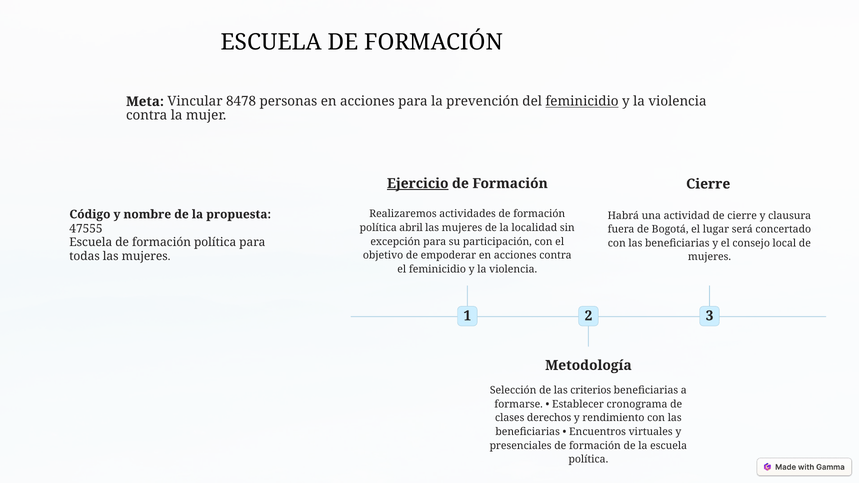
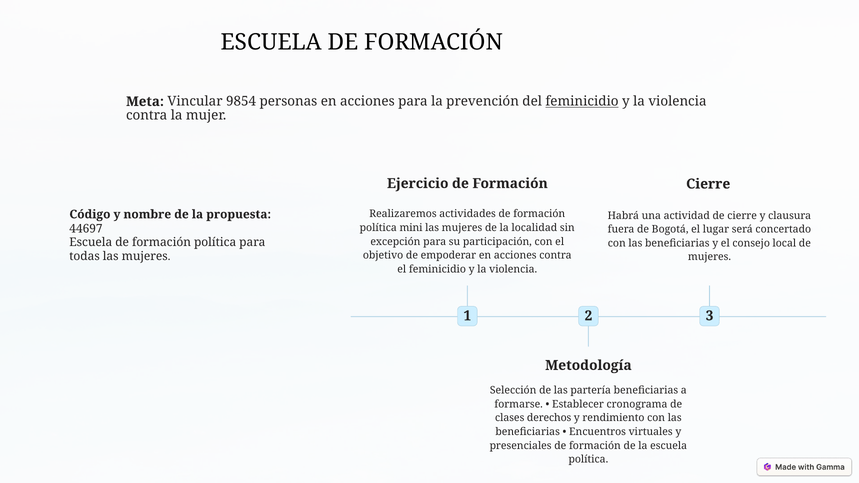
8478: 8478 -> 9854
Ejercicio underline: present -> none
abril: abril -> mini
47555: 47555 -> 44697
criterios: criterios -> partería
